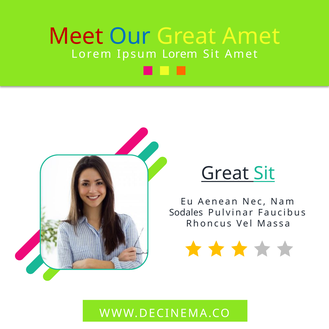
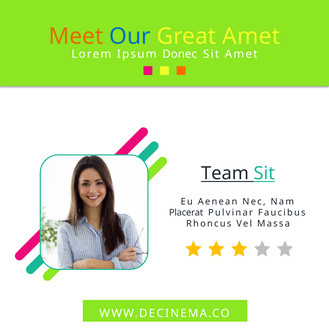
Meet colour: red -> orange
Ipsum Lorem: Lorem -> Donec
Great at (225, 173): Great -> Team
Sodales: Sodales -> Placerat
